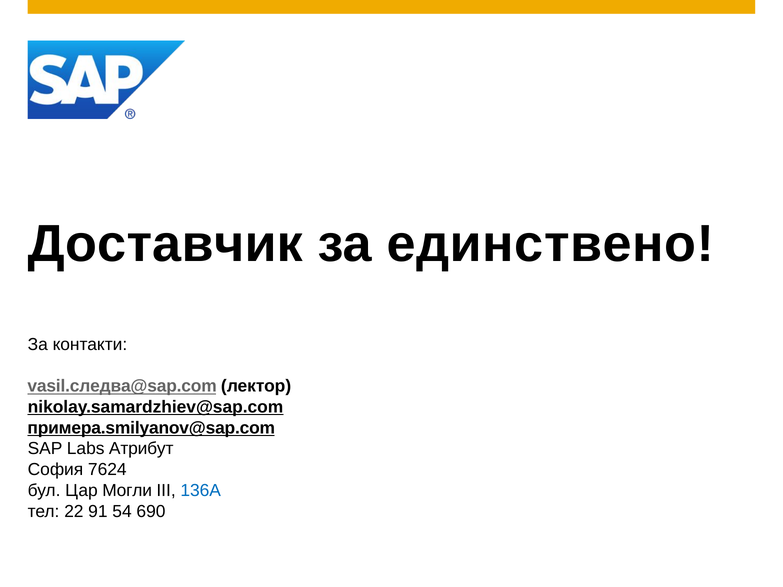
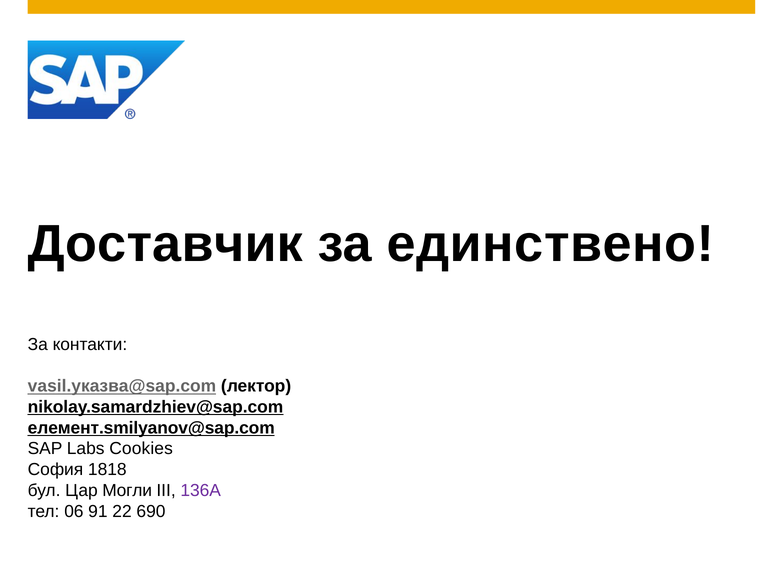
vasil.следва@sap.com: vasil.следва@sap.com -> vasil.указва@sap.com
примера.smilyanov@sap.com: примера.smilyanov@sap.com -> елемент.smilyanov@sap.com
Атрибут: Атрибут -> Cookies
7624: 7624 -> 1818
136А colour: blue -> purple
22: 22 -> 06
54: 54 -> 22
